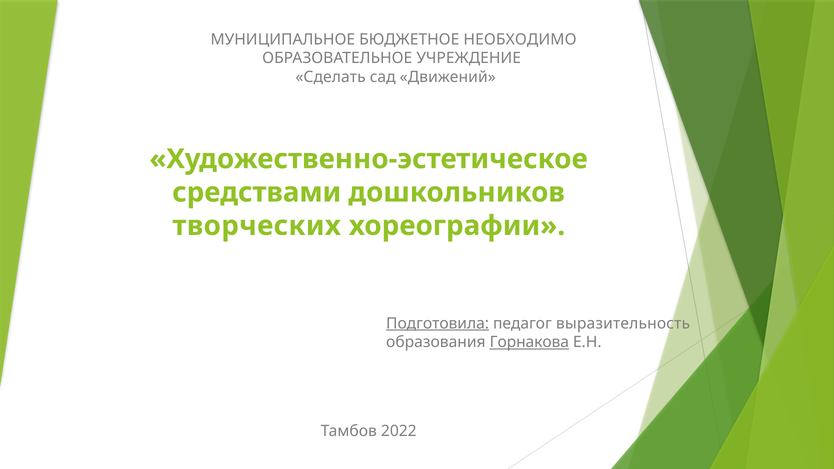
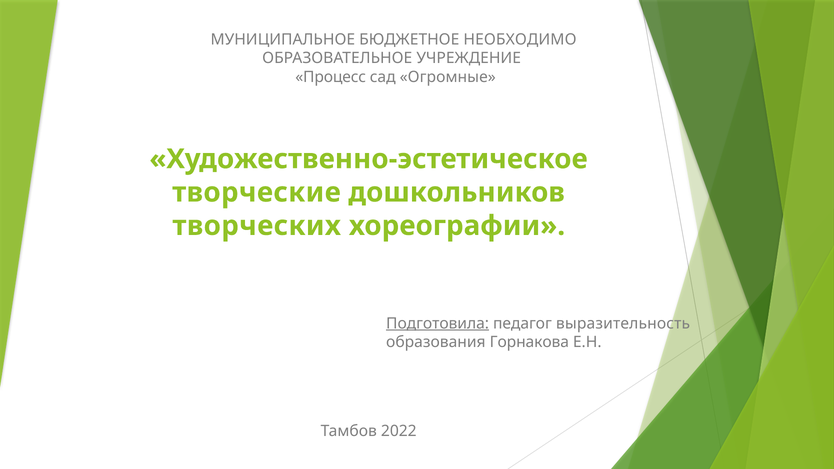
Сделать: Сделать -> Процесс
Движений: Движений -> Огромные
средствами: средствами -> творческие
Горнакова underline: present -> none
